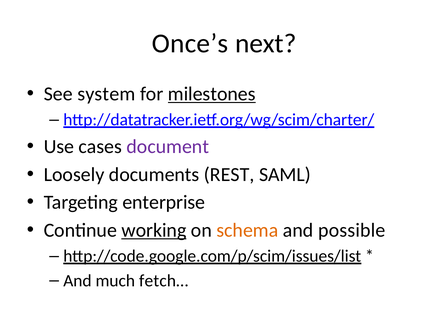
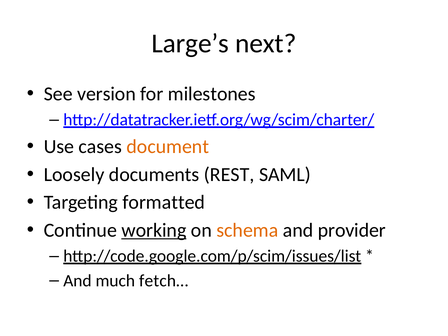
Once’s: Once’s -> Large’s
system: system -> version
milestones underline: present -> none
document colour: purple -> orange
enterprise: enterprise -> formatted
possible: possible -> provider
